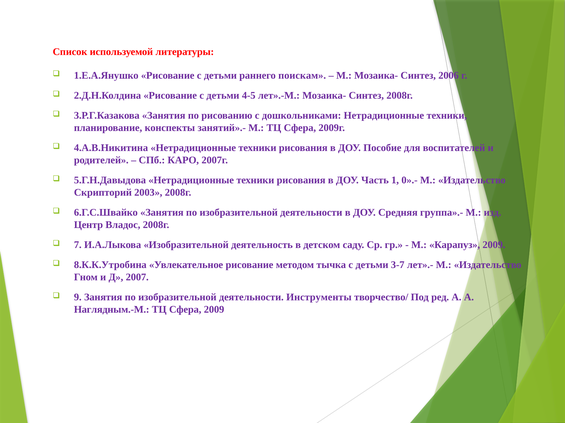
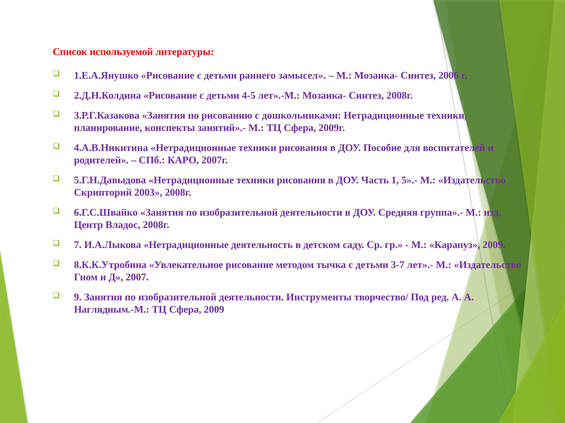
поискам: поискам -> замысел
0».-: 0».- -> 5».-
И.А.Лыкова Изобразительной: Изобразительной -> Нетрадиционные
